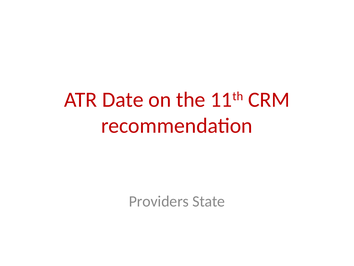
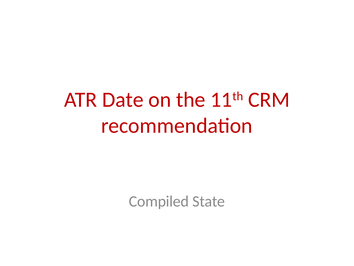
Providers: Providers -> Compiled
